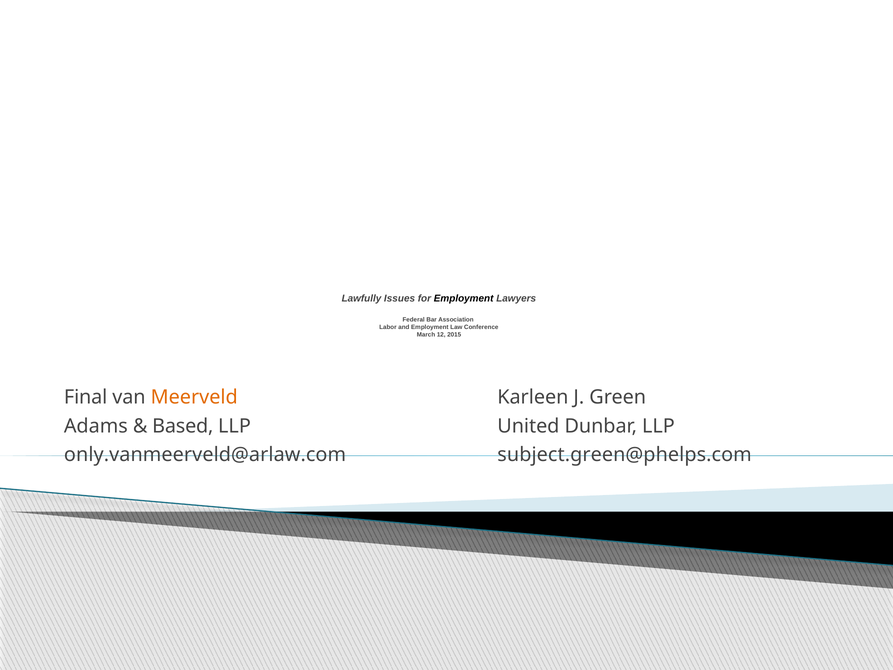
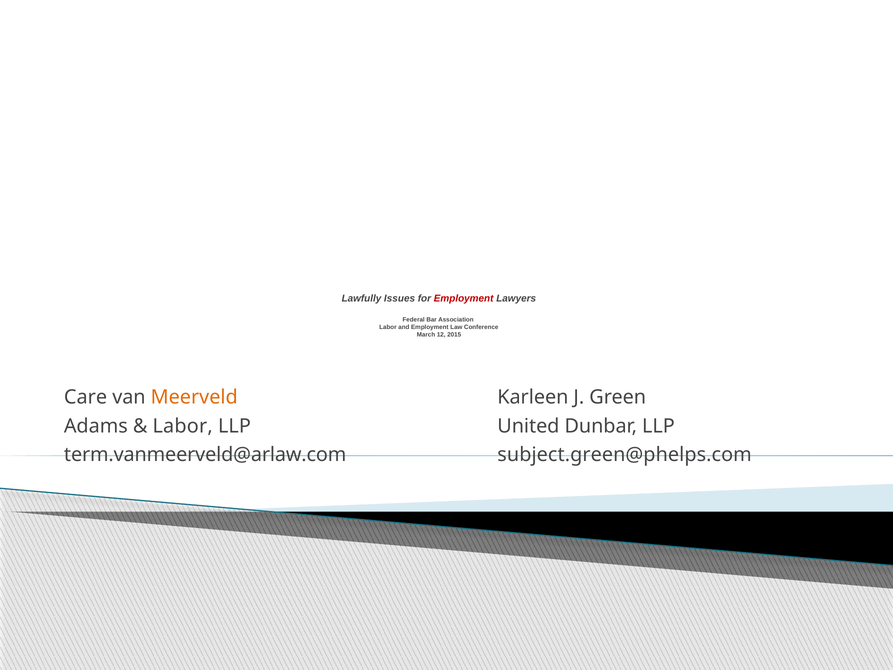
Employment at (464, 299) colour: black -> red
Final: Final -> Care
Based at (183, 426): Based -> Labor
only.vanmeerveld@arlaw.com: only.vanmeerveld@arlaw.com -> term.vanmeerveld@arlaw.com
